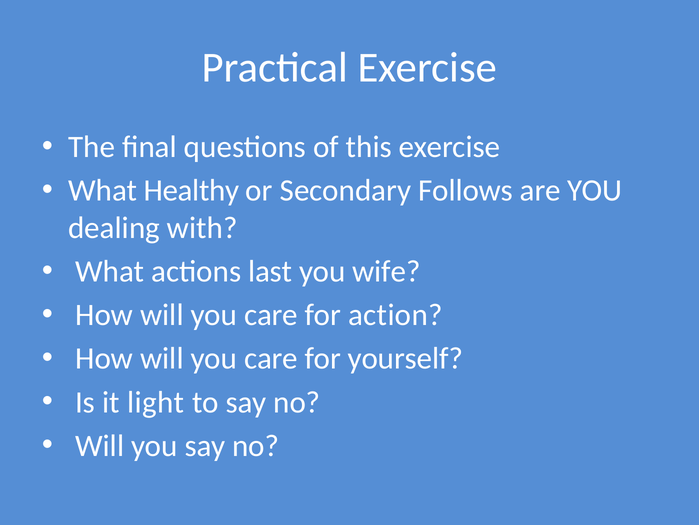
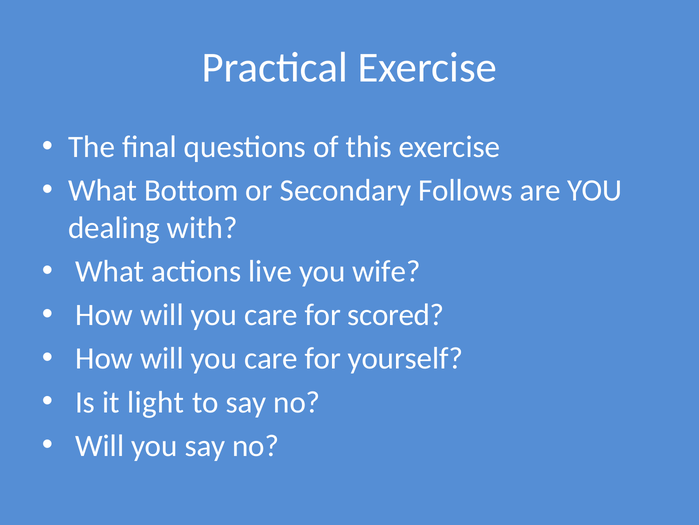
Healthy: Healthy -> Bottom
last: last -> live
action: action -> scored
